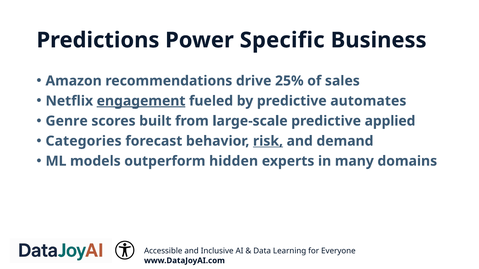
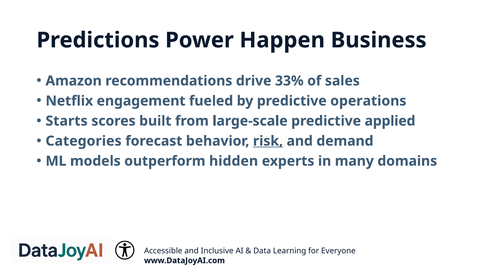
Specific: Specific -> Happen
25%: 25% -> 33%
engagement underline: present -> none
automates: automates -> operations
Genre: Genre -> Starts
